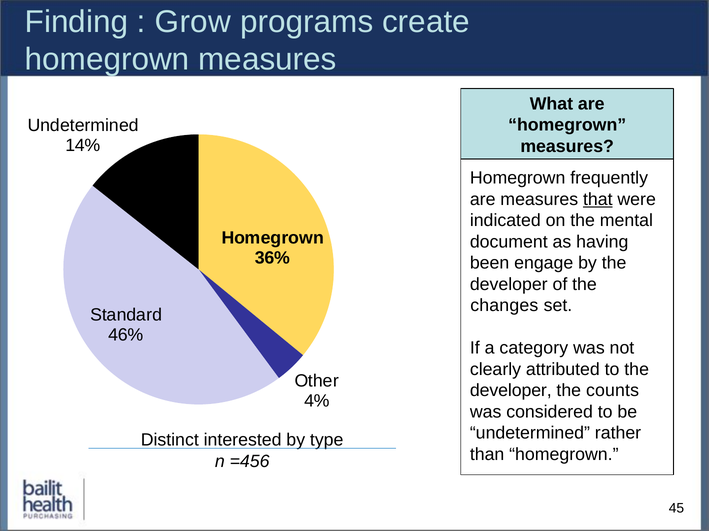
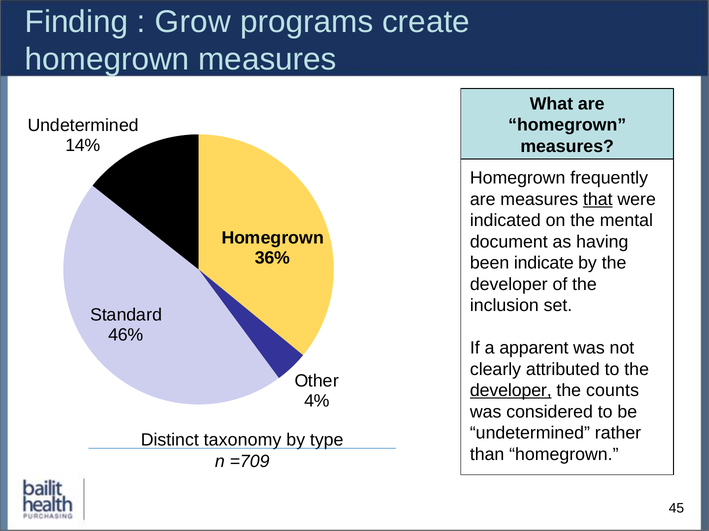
engage: engage -> indicate
changes: changes -> inclusion
category: category -> apparent
developer at (511, 391) underline: none -> present
interested: interested -> taxonomy
=456: =456 -> =709
